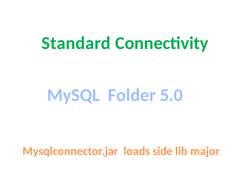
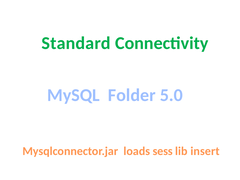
side: side -> sess
major: major -> insert
